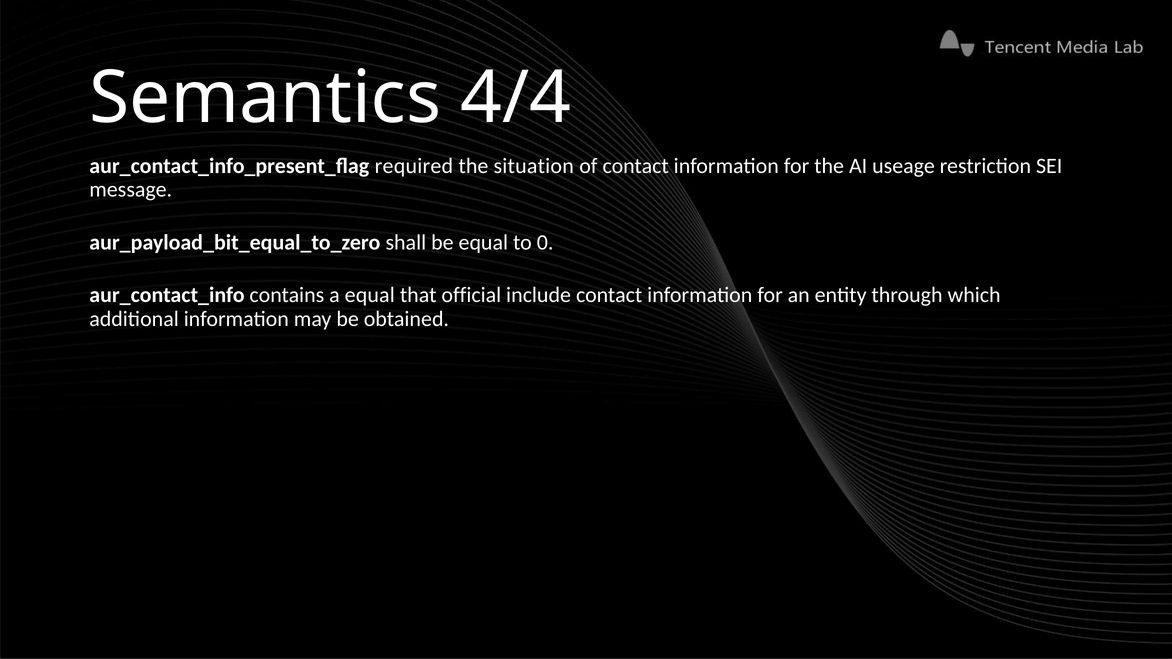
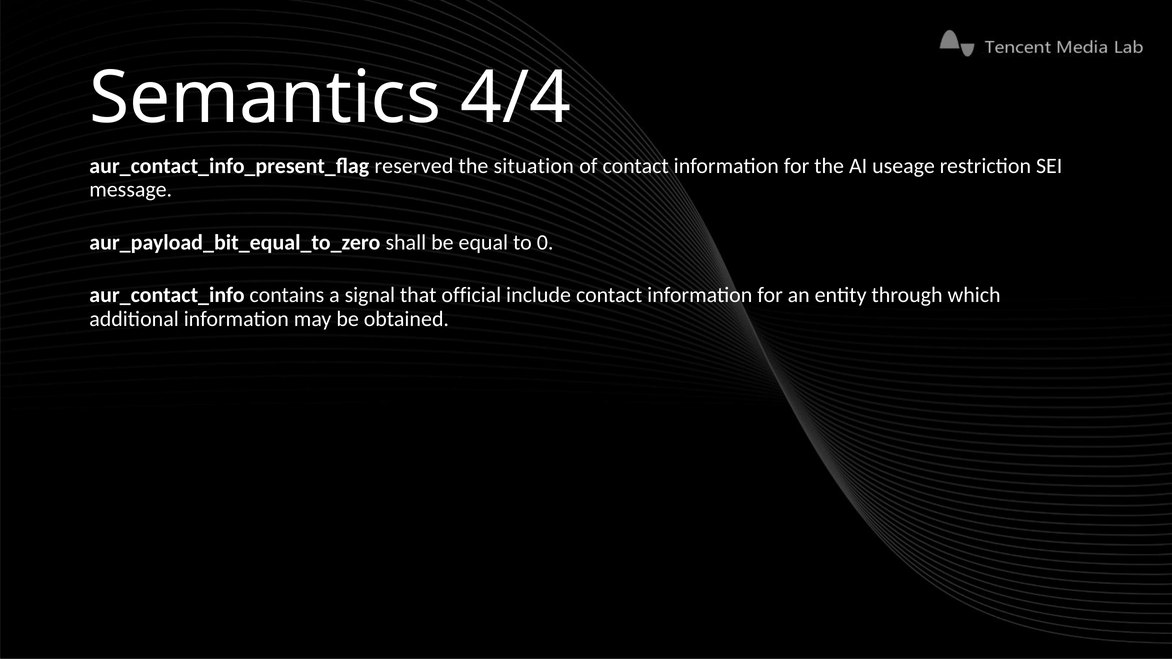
required: required -> reserved
a equal: equal -> signal
